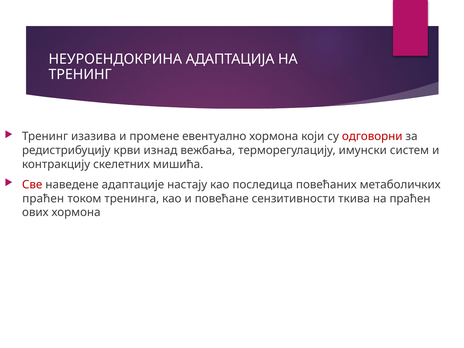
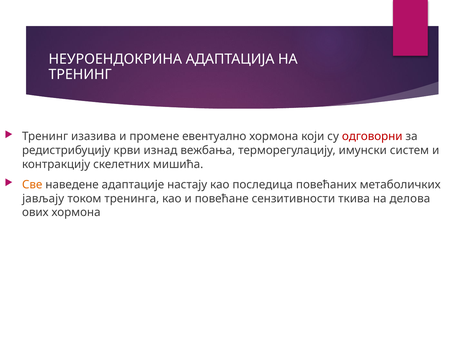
Све colour: red -> orange
праћен at (43, 199): праћен -> јављају
на праћен: праћен -> делова
